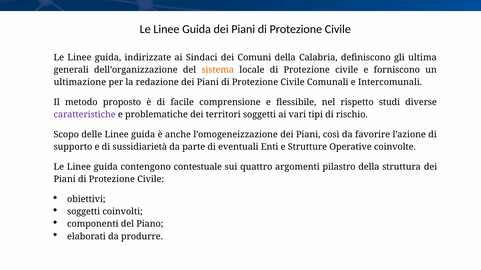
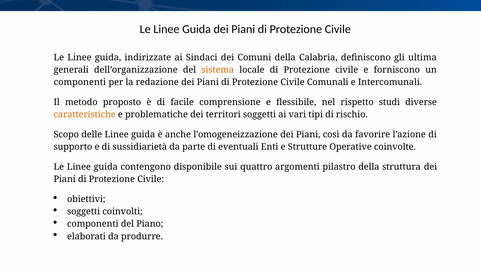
ultimazione at (80, 82): ultimazione -> componenti
caratteristiche colour: purple -> orange
contestuale: contestuale -> disponibile
